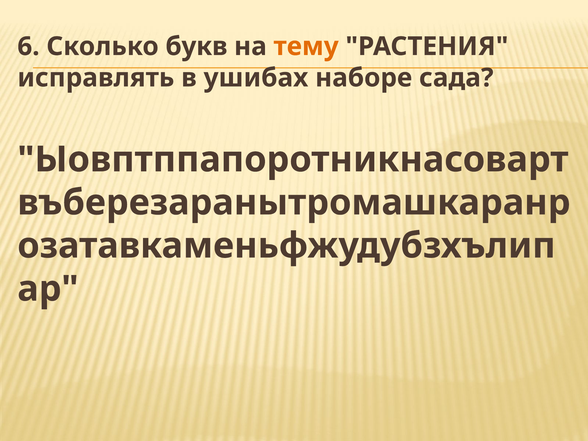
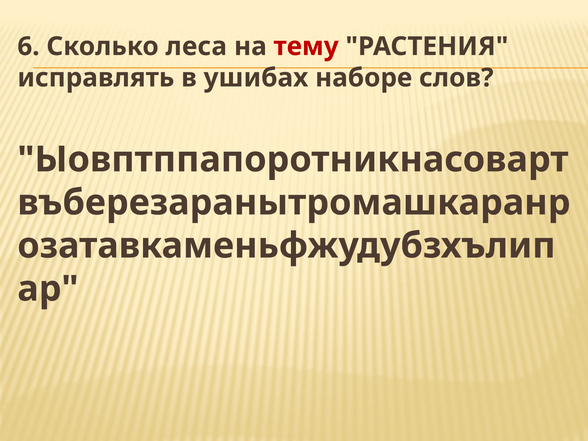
букв: букв -> леса
тему colour: orange -> red
сада: сада -> слов
